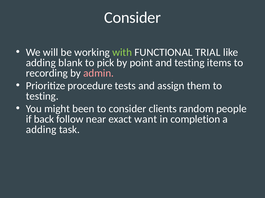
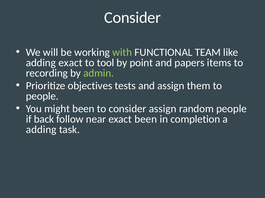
TRIAL: TRIAL -> TEAM
adding blank: blank -> exact
pick: pick -> tool
and testing: testing -> papers
admin colour: pink -> light green
procedure: procedure -> objectives
testing at (42, 96): testing -> people
consider clients: clients -> assign
exact want: want -> been
